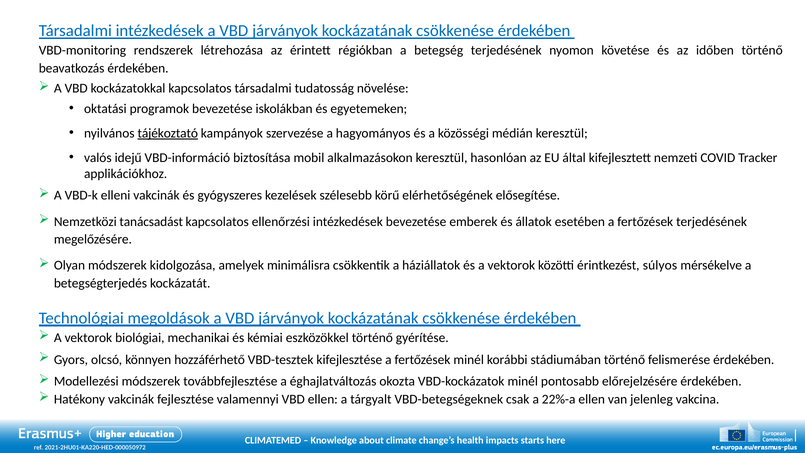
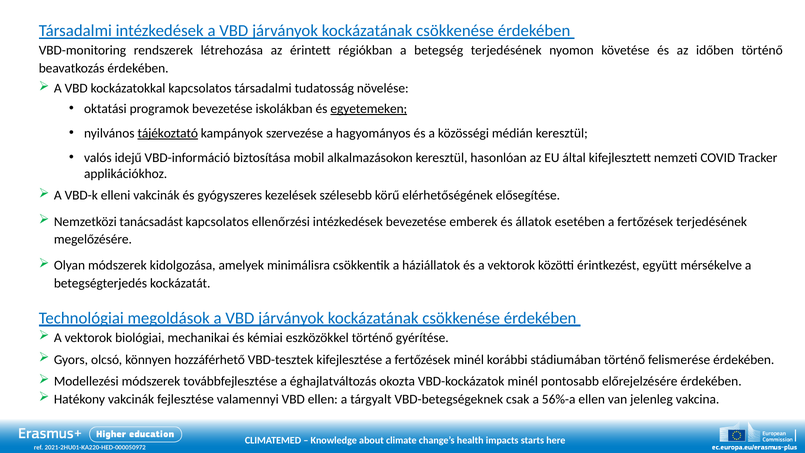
egyetemeken underline: none -> present
súlyos: súlyos -> együtt
22%-a: 22%-a -> 56%-a
